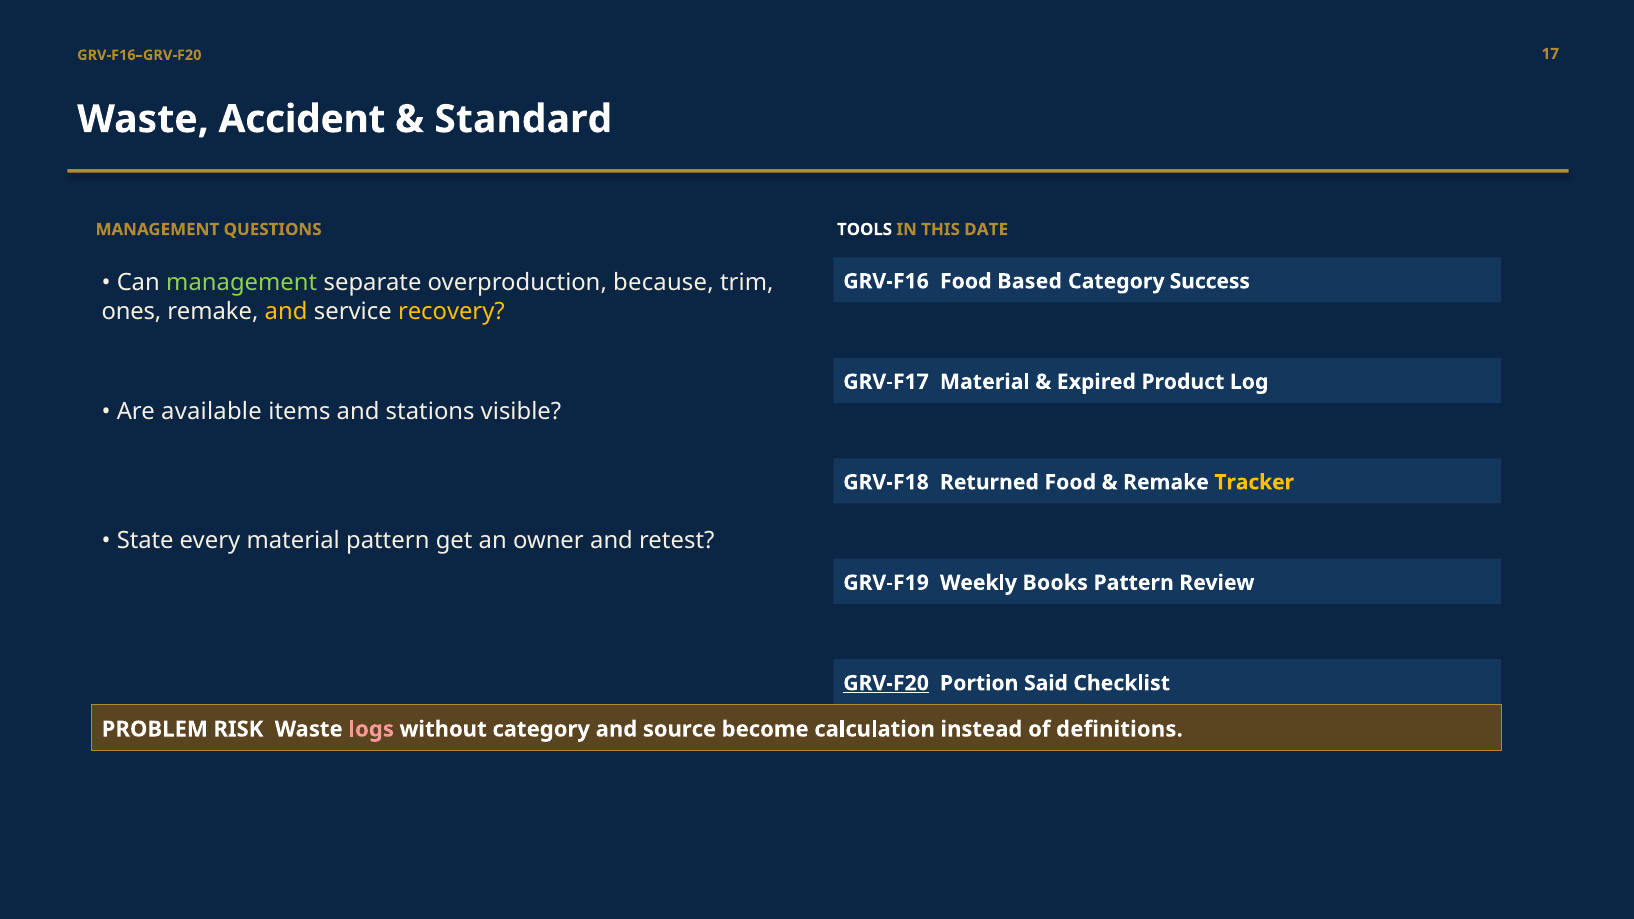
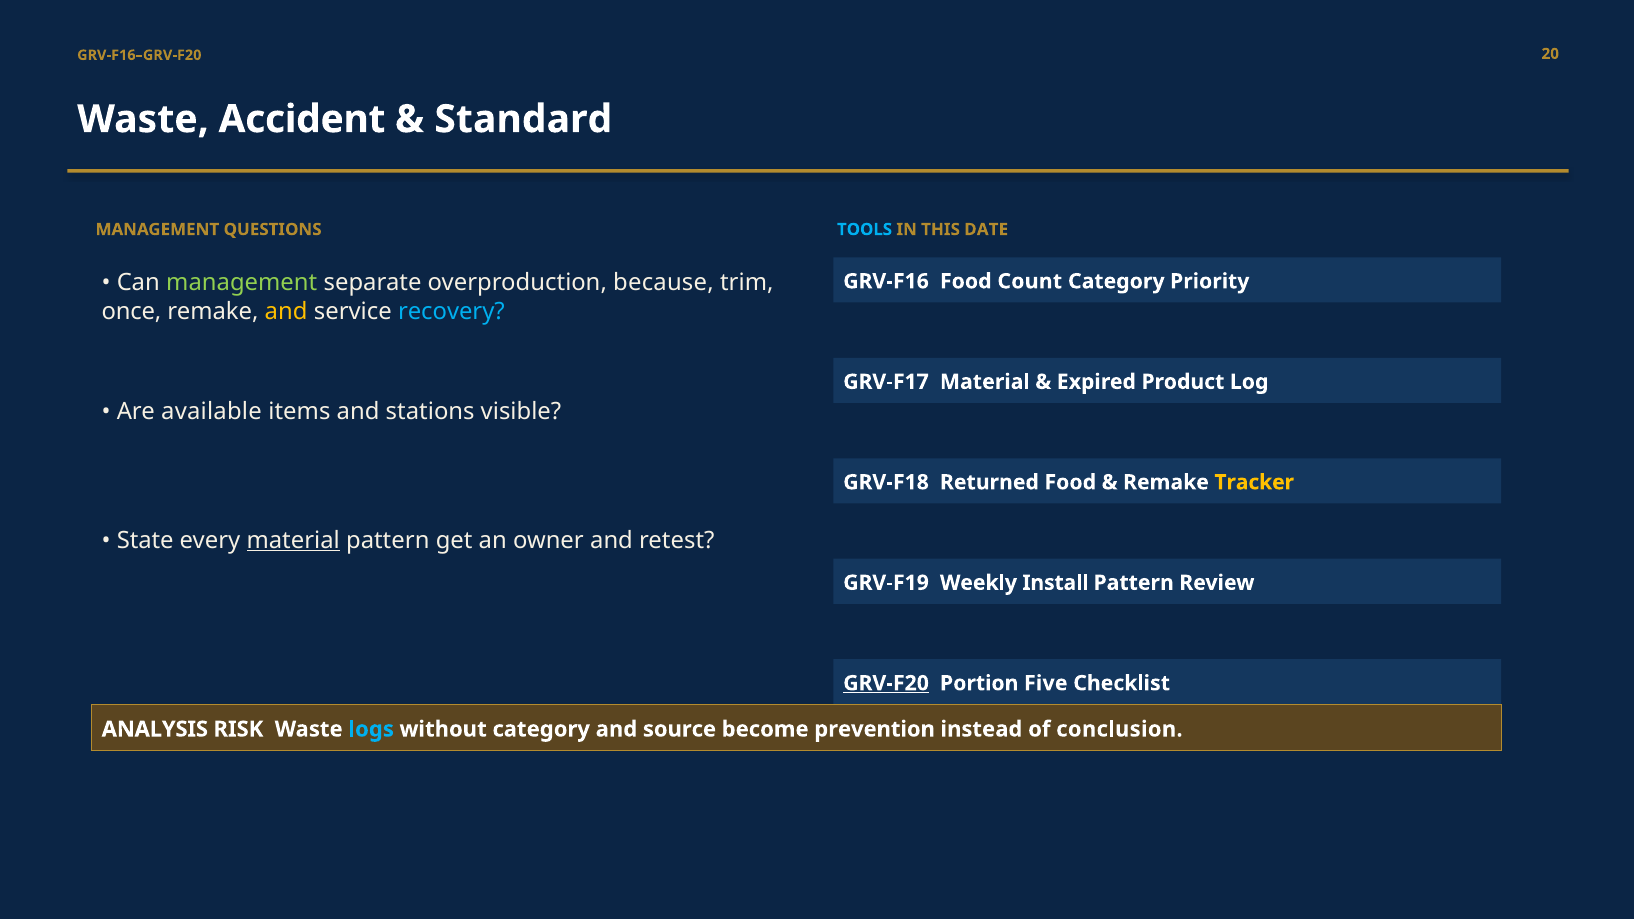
17: 17 -> 20
TOOLS colour: white -> light blue
Based: Based -> Count
Success: Success -> Priority
ones: ones -> once
recovery colour: yellow -> light blue
material at (293, 540) underline: none -> present
Books: Books -> Install
Said: Said -> Five
PROBLEM: PROBLEM -> ANALYSIS
logs colour: pink -> light blue
calculation: calculation -> prevention
definitions: definitions -> conclusion
